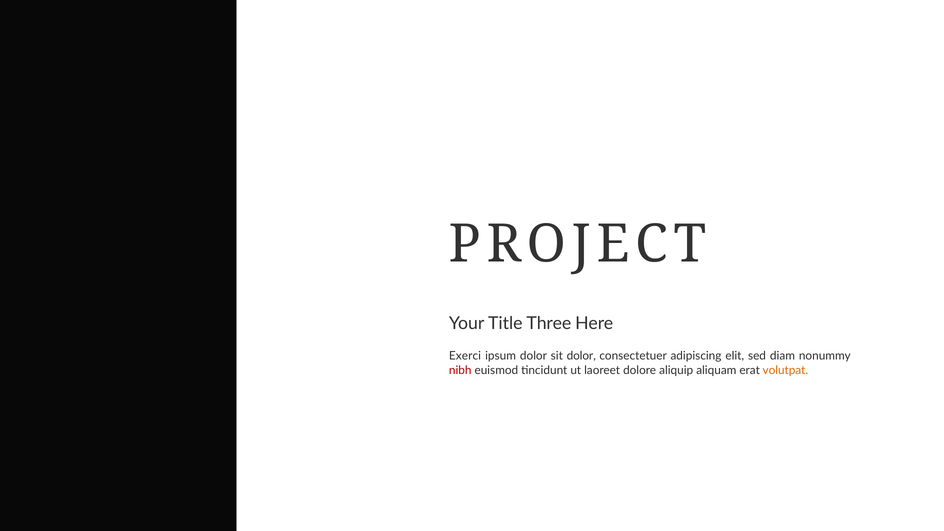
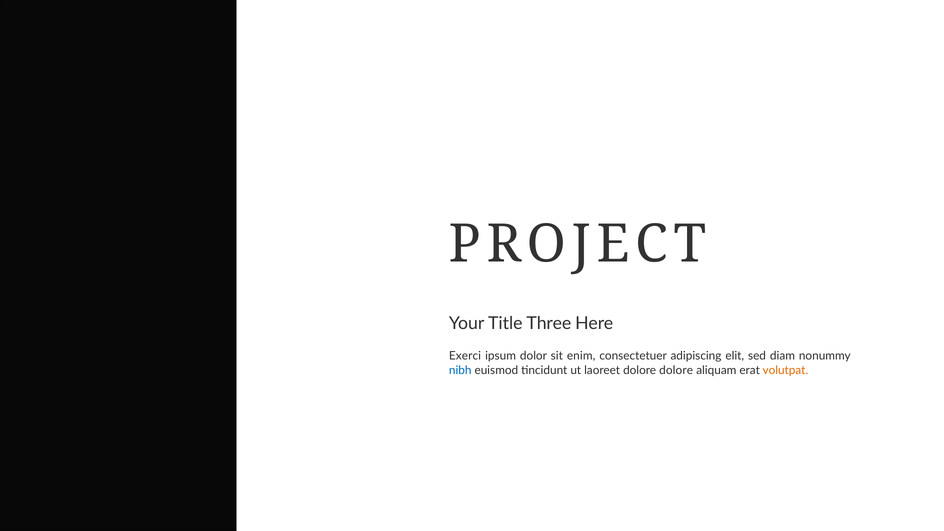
sit dolor: dolor -> enim
nibh colour: red -> blue
dolore aliquip: aliquip -> dolore
